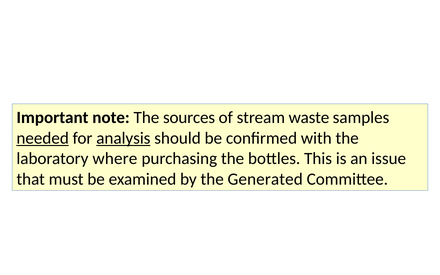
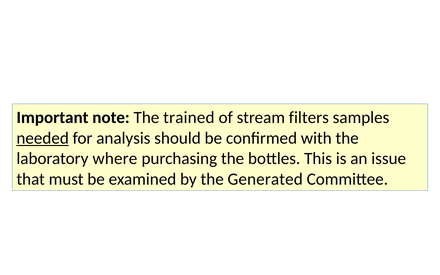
sources: sources -> trained
waste: waste -> filters
analysis underline: present -> none
